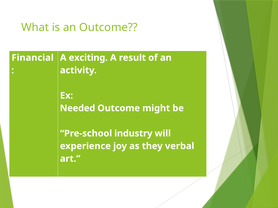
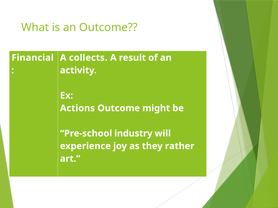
exciting: exciting -> collects
Needed: Needed -> Actions
verbal: verbal -> rather
